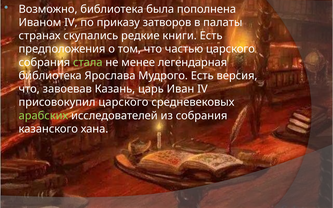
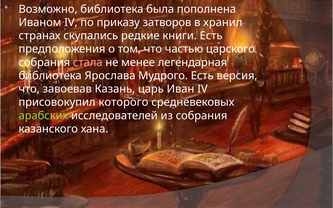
палаты: палаты -> хранил
стала colour: light green -> pink
присовокупил царского: царского -> которого
